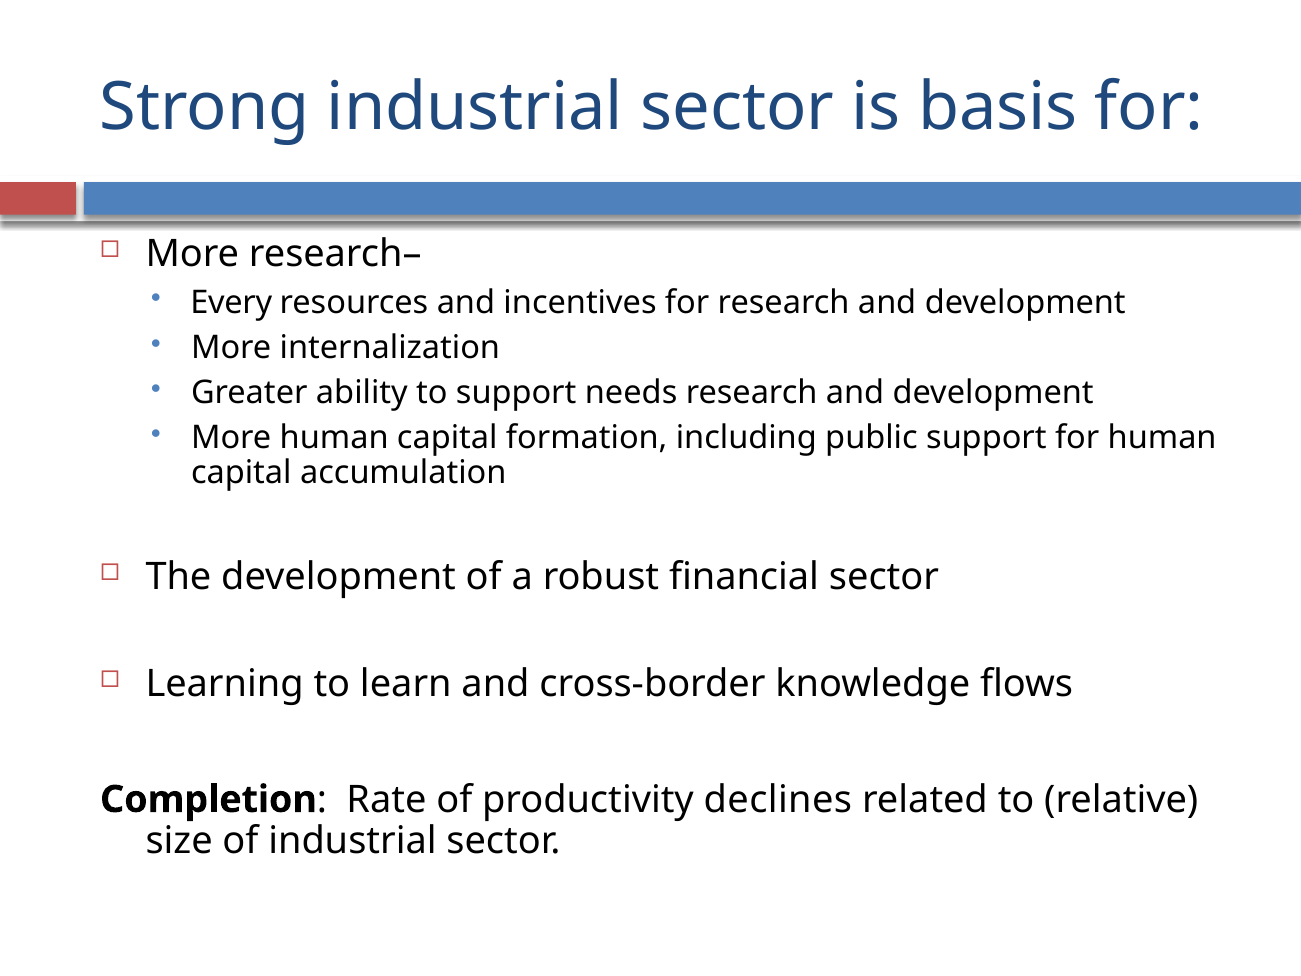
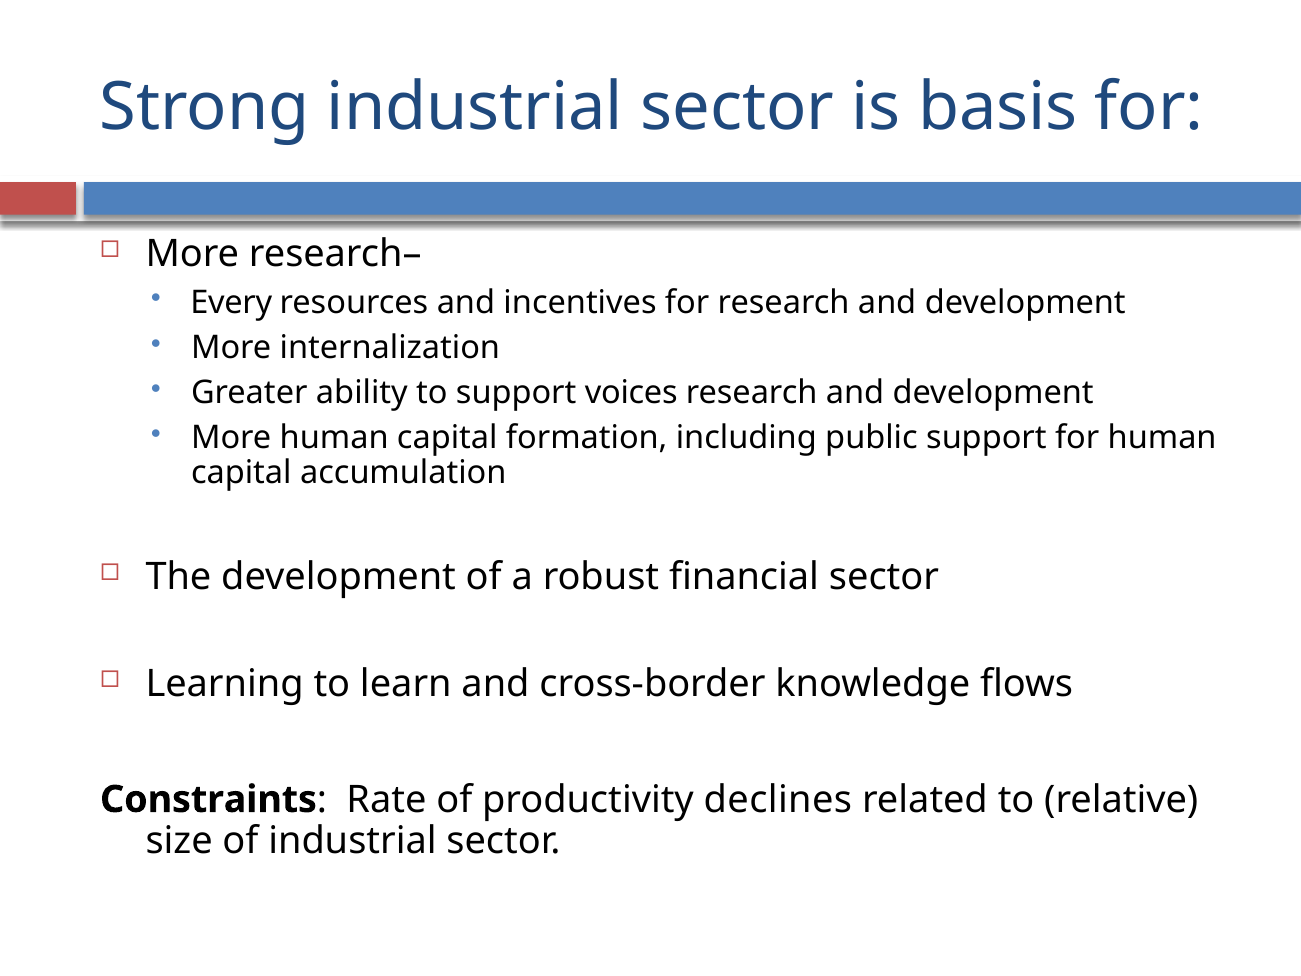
needs: needs -> voices
Completion: Completion -> Constraints
